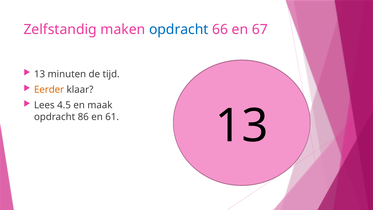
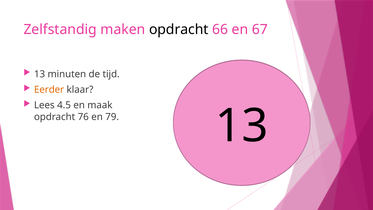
opdracht at (179, 29) colour: blue -> black
86: 86 -> 76
61: 61 -> 79
